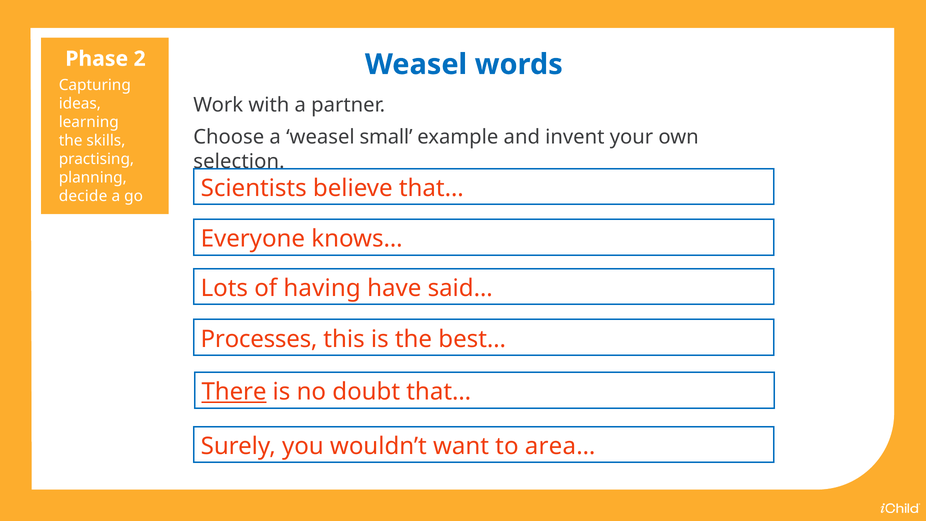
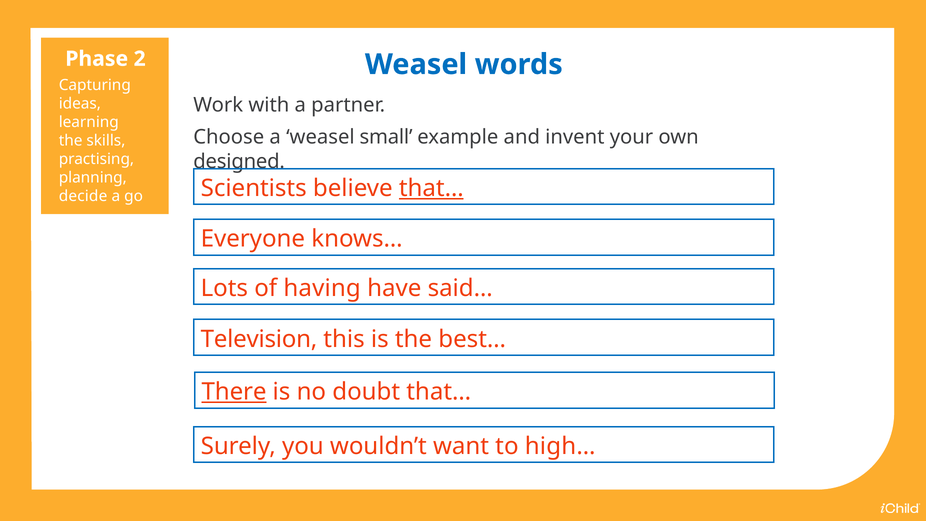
selection: selection -> designed
that… at (431, 188) underline: none -> present
Processes: Processes -> Television
area…: area… -> high…
